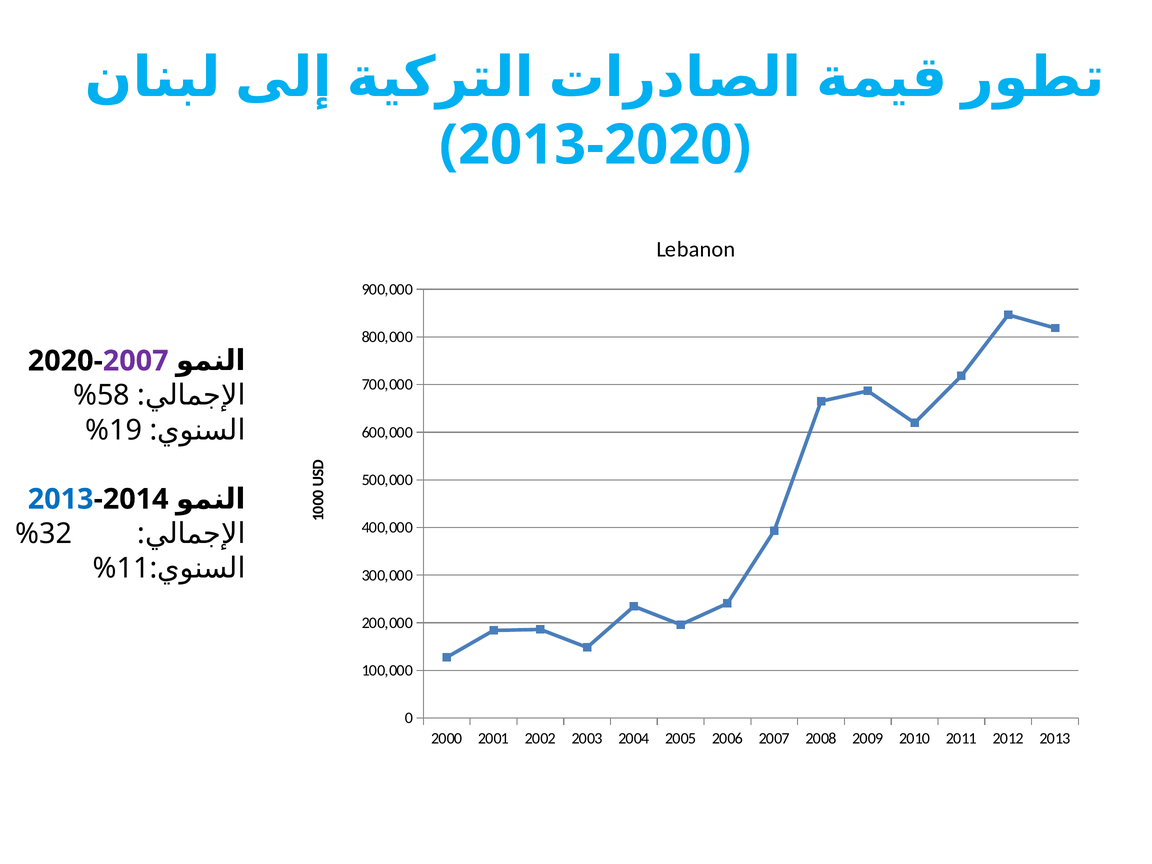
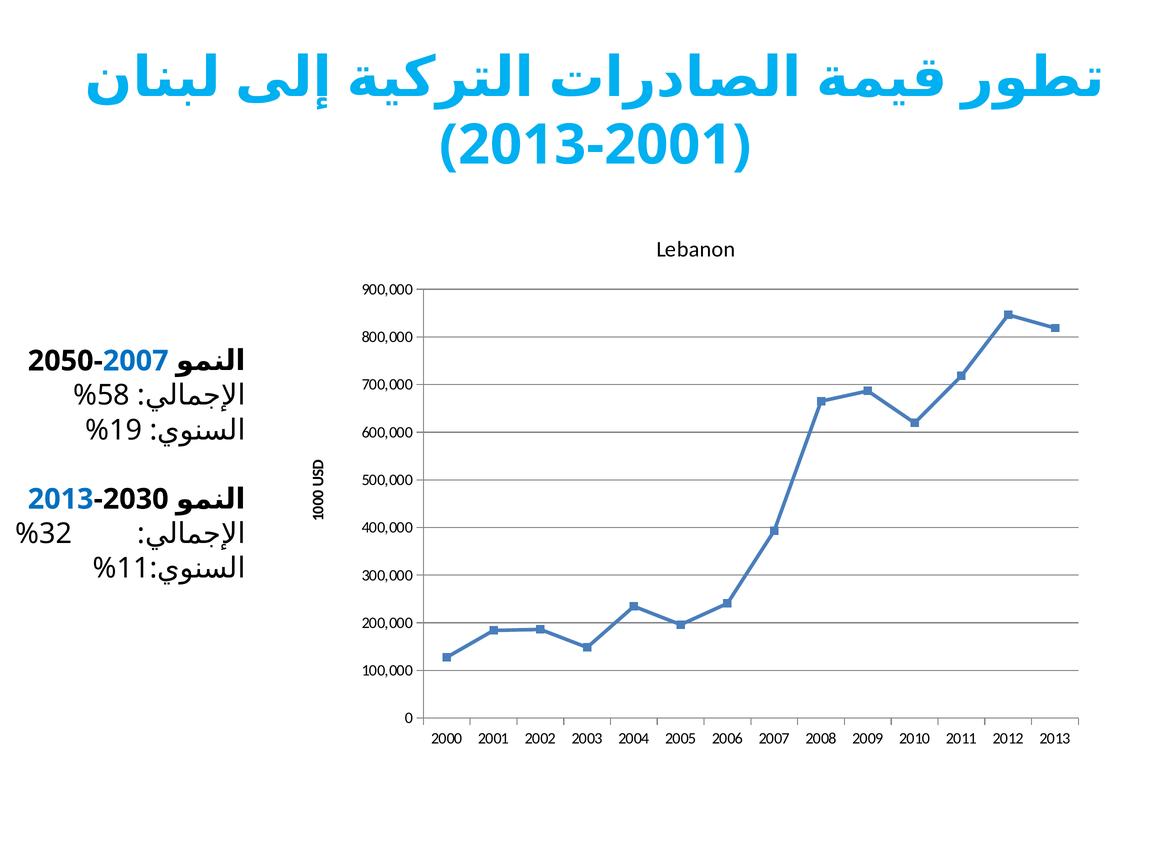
2020 at (668, 145): 2020 -> 2001
2020 at (61, 361): 2020 -> 2050
2007 at (136, 361) colour: purple -> blue
2014: 2014 -> 2030
